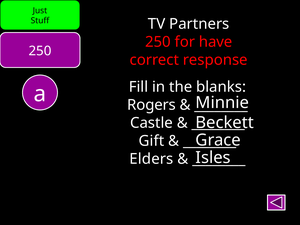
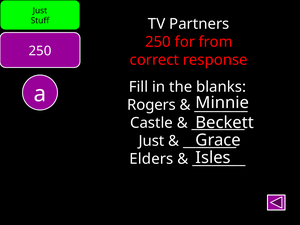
have: have -> from
Gift at (151, 141): Gift -> Just
